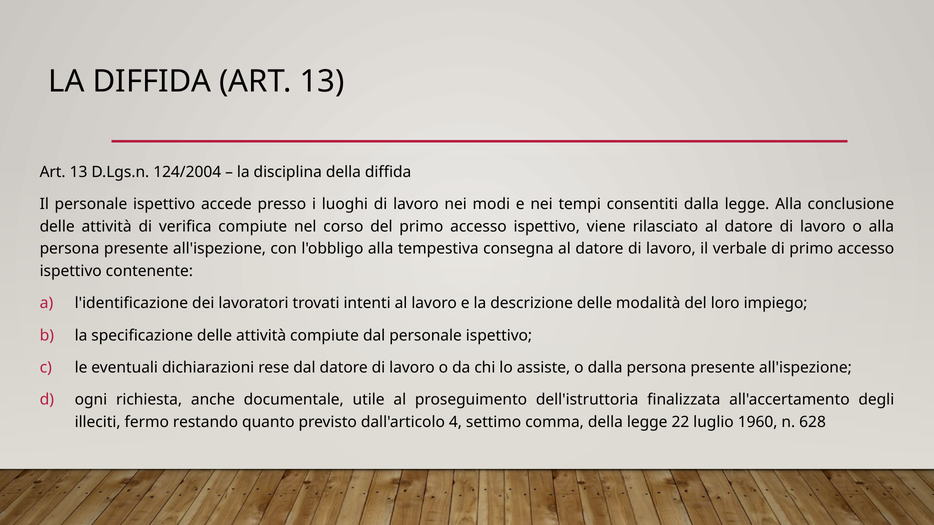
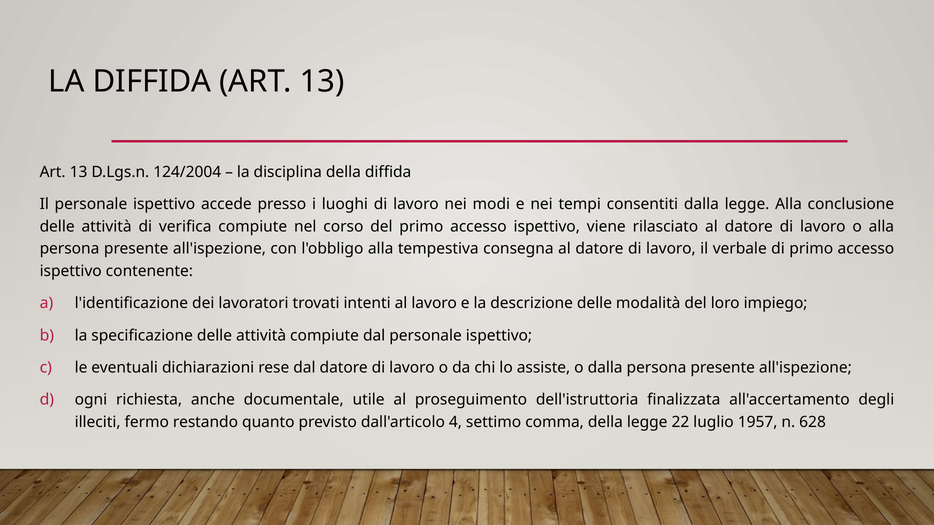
1960: 1960 -> 1957
